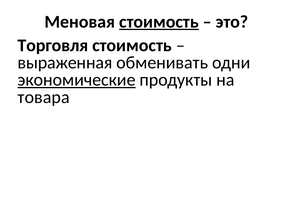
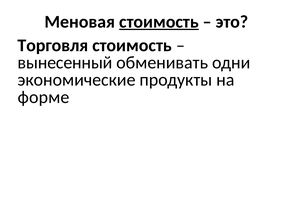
выраженная: выраженная -> вынесенный
экономические underline: present -> none
товара: товара -> форме
